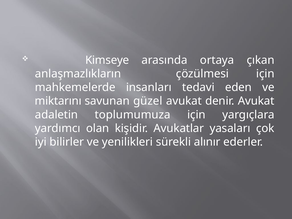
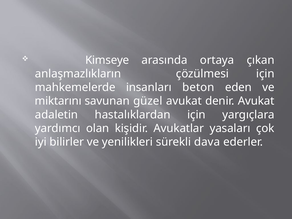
tedavi: tedavi -> beton
toplumumuza: toplumumuza -> hastalıklardan
alınır: alınır -> dava
